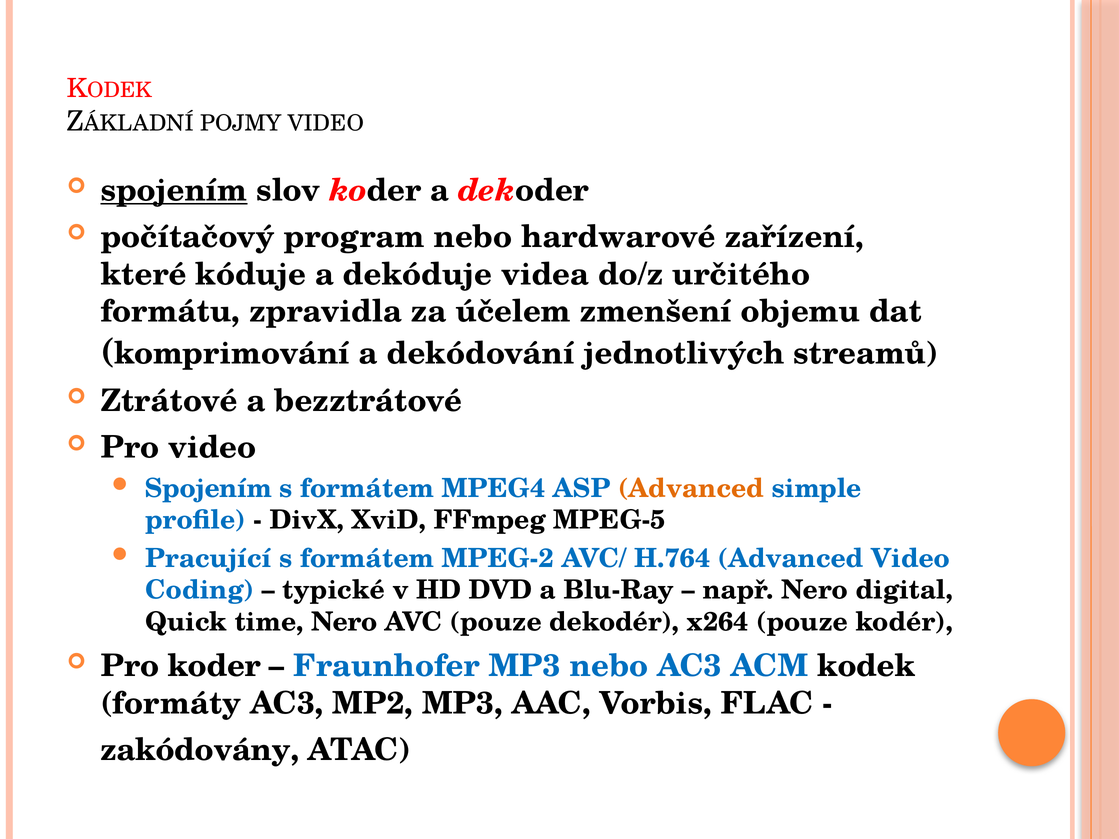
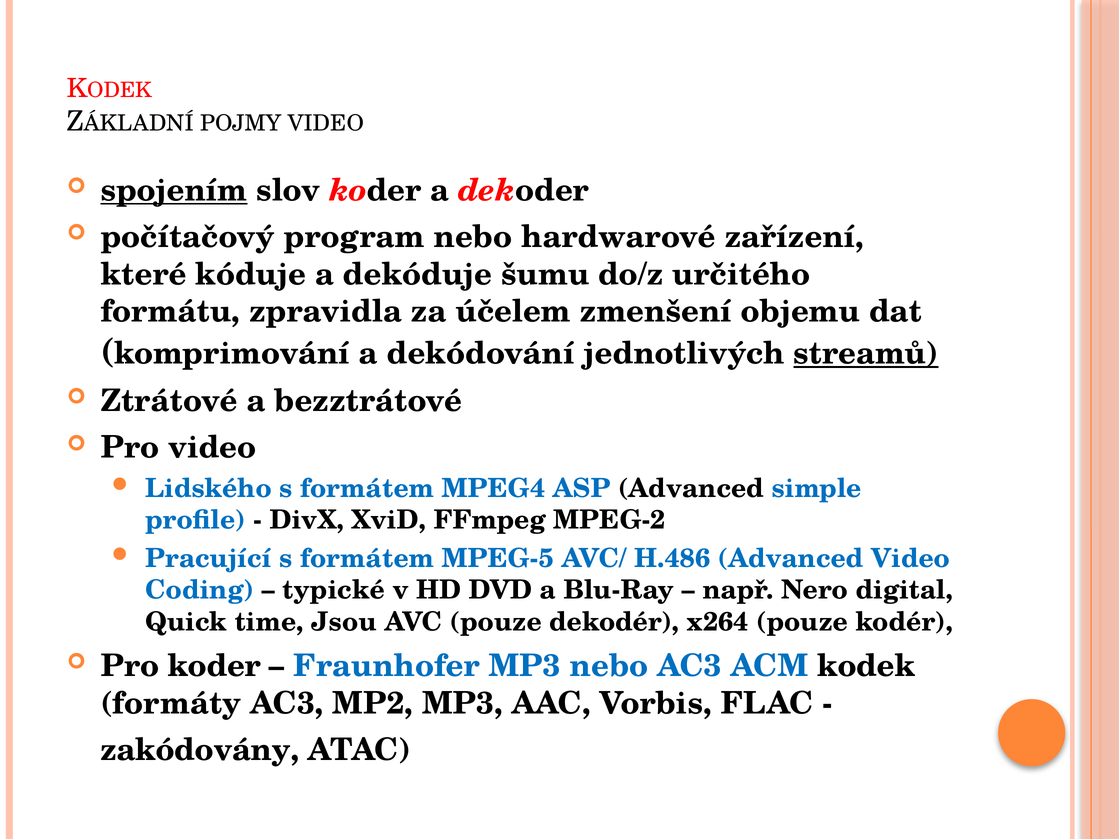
videa: videa -> šumu
streamů underline: none -> present
Spojením at (209, 489): Spojením -> Lidského
Advanced at (691, 489) colour: orange -> black
MPEG-5: MPEG-5 -> MPEG-2
MPEG-2: MPEG-2 -> MPEG-5
H.764: H.764 -> H.486
time Nero: Nero -> Jsou
